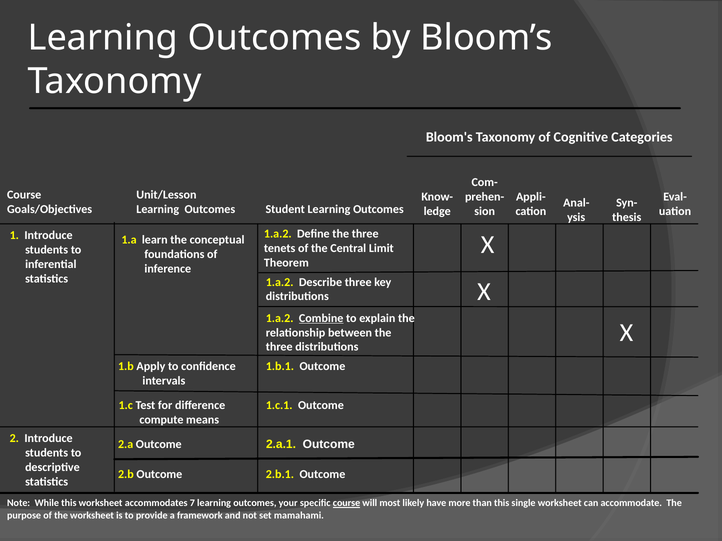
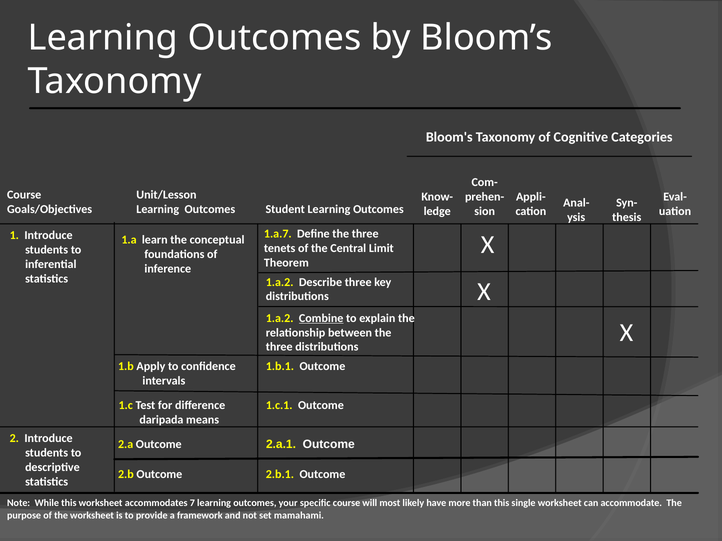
1.a.2 at (278, 234): 1.a.2 -> 1.a.7
compute: compute -> daripada
course at (347, 504) underline: present -> none
